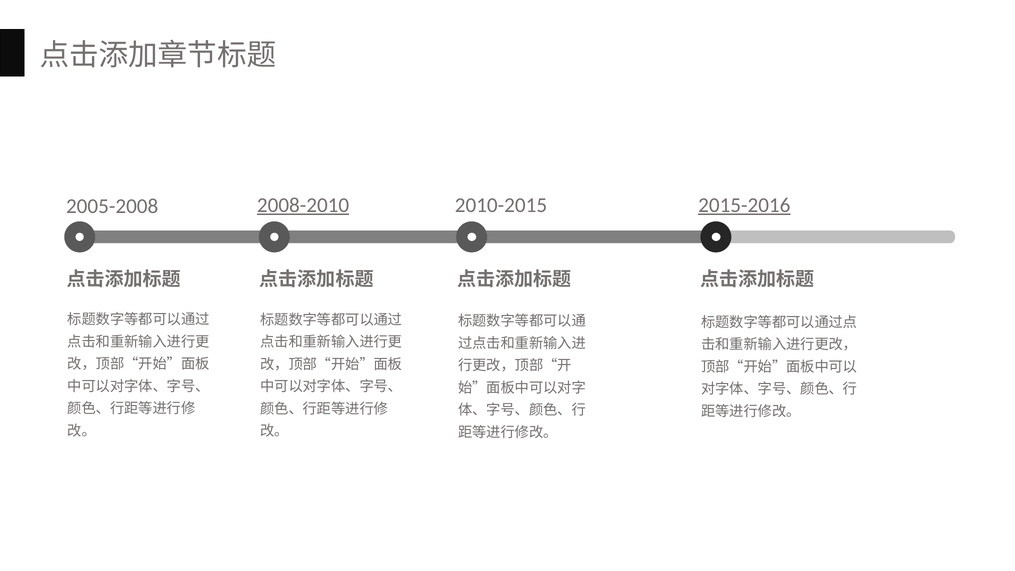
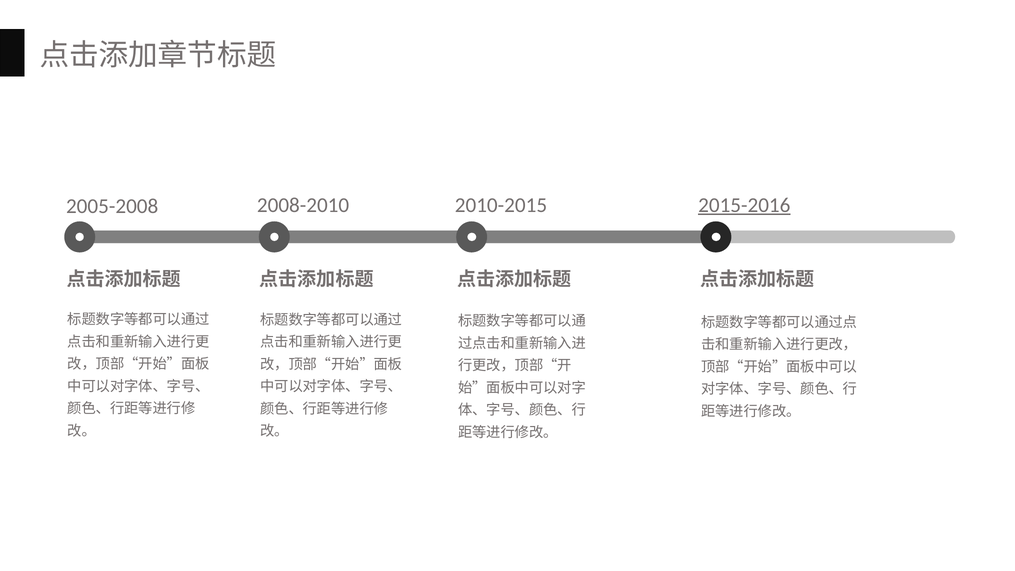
2008-2010 underline: present -> none
